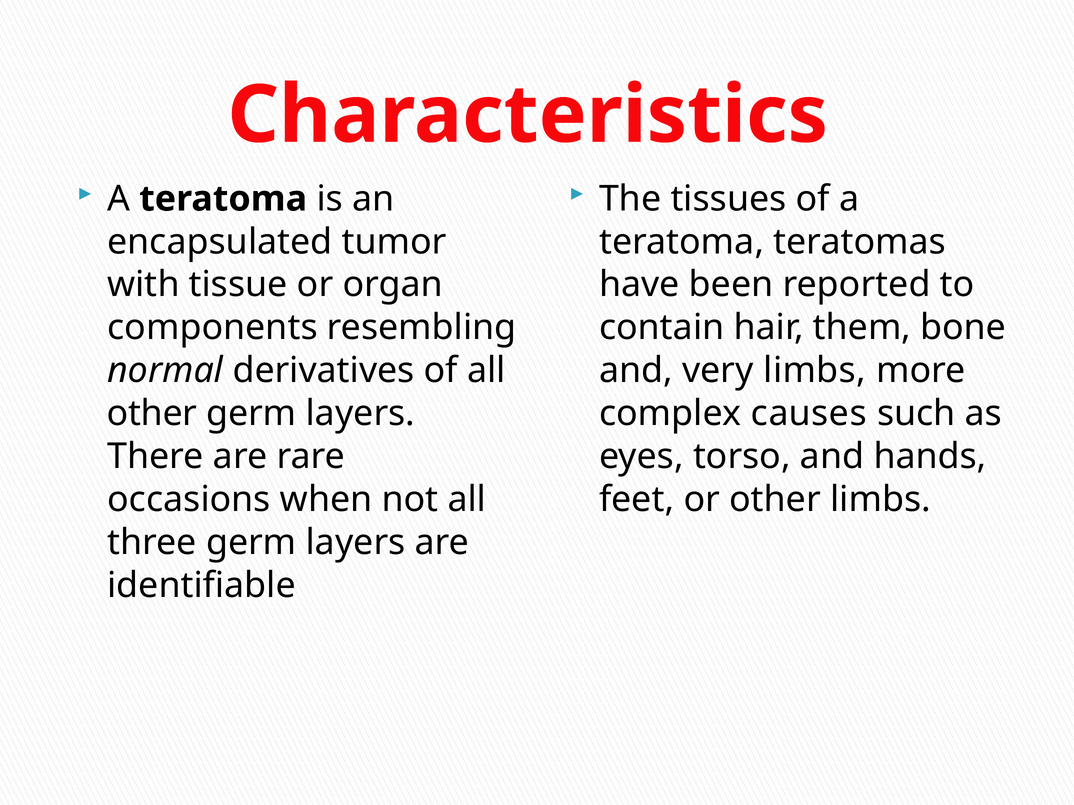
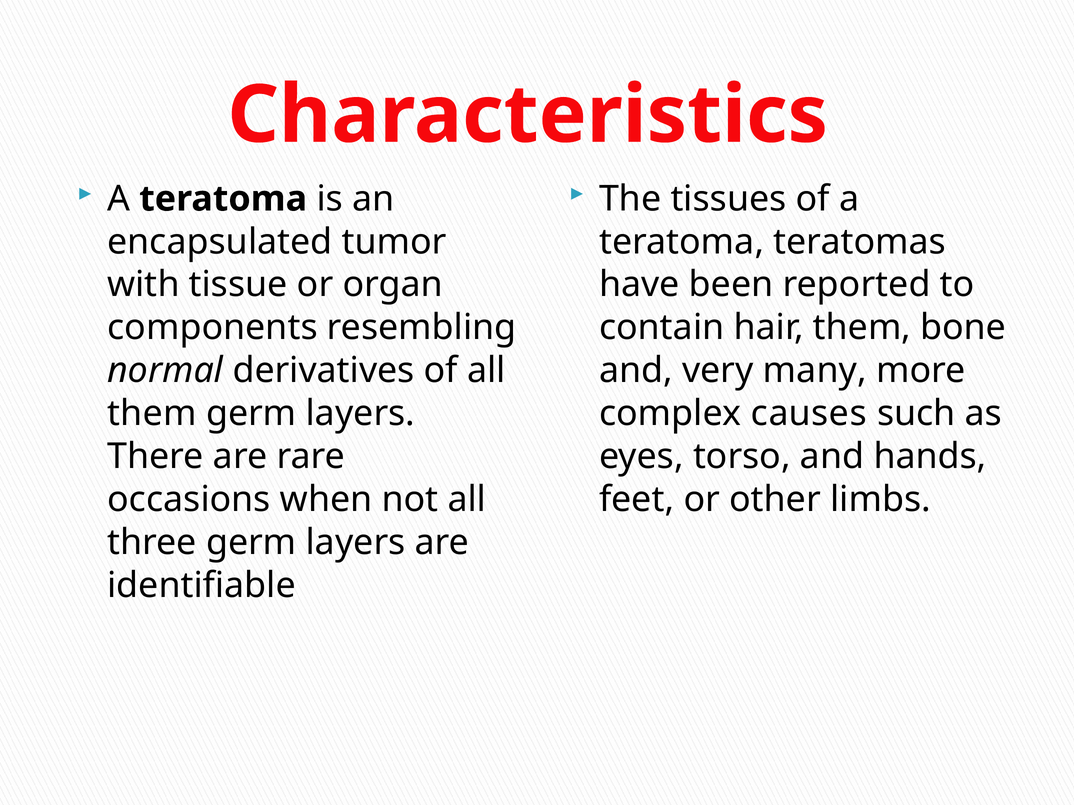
very limbs: limbs -> many
other at (152, 414): other -> them
